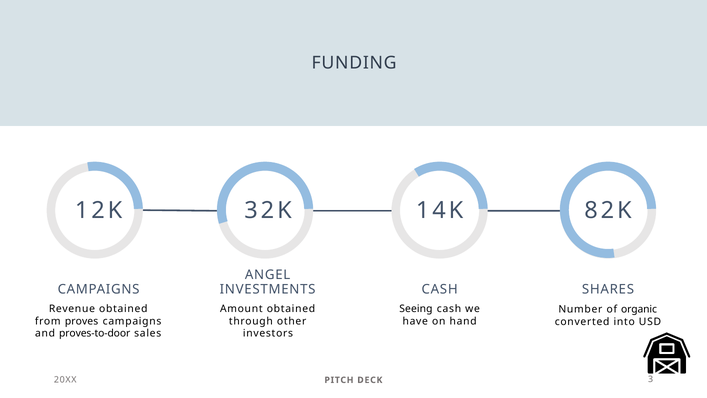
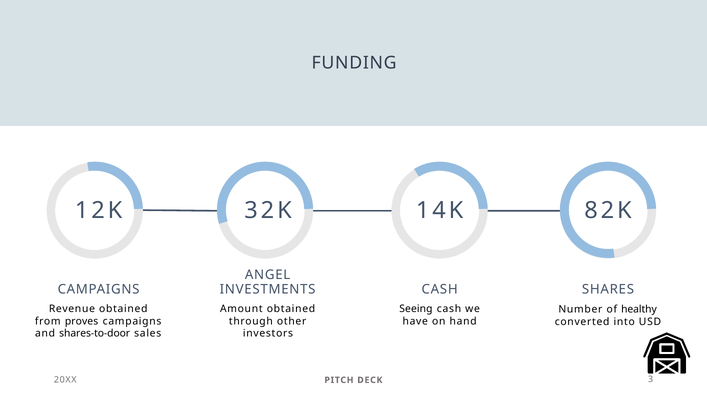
organic: organic -> healthy
proves-to-door: proves-to-door -> shares-to-door
